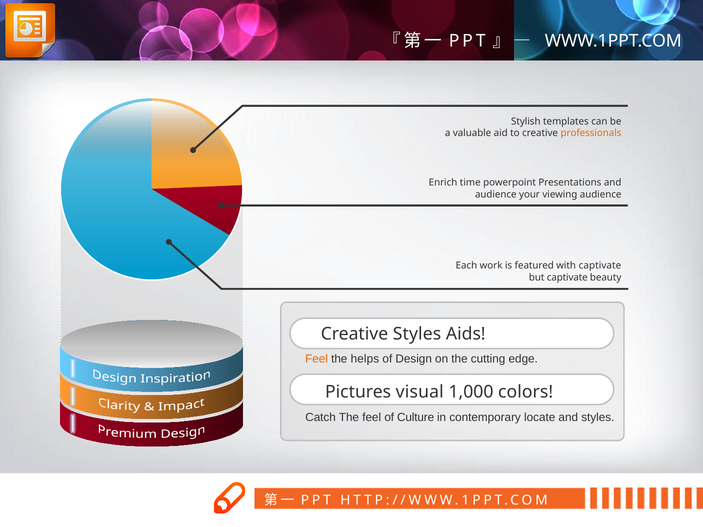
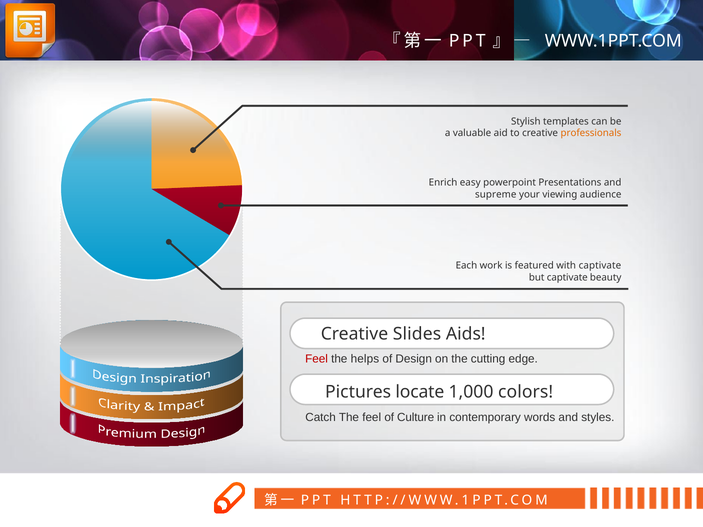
time: time -> easy
audience at (496, 194): audience -> supreme
Creative Styles: Styles -> Slides
Feel at (317, 359) colour: orange -> red
visual: visual -> locate
locate: locate -> words
